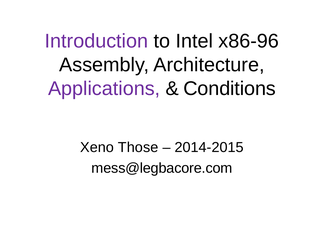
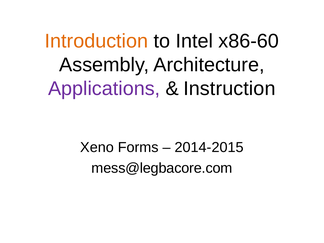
Introduction colour: purple -> orange
x86-96: x86-96 -> x86-60
Conditions: Conditions -> Instruction
Those: Those -> Forms
